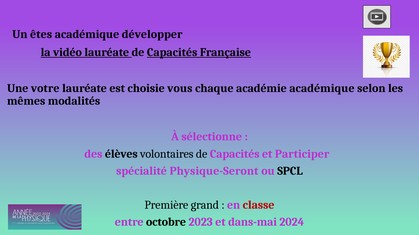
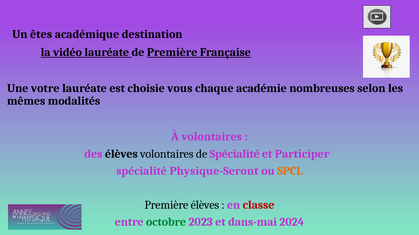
développer: développer -> destination
lauréate de Capacités: Capacités -> Première
académie académique: académique -> nombreuses
À sélectionne: sélectionne -> volontaires
volontaires de Capacités: Capacités -> Spécialité
SPCL colour: black -> orange
Première grand: grand -> élèves
octobre colour: black -> green
